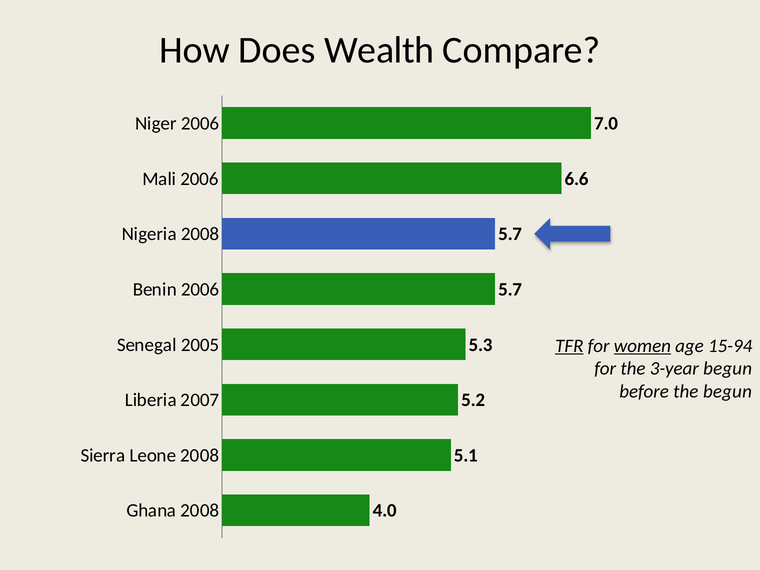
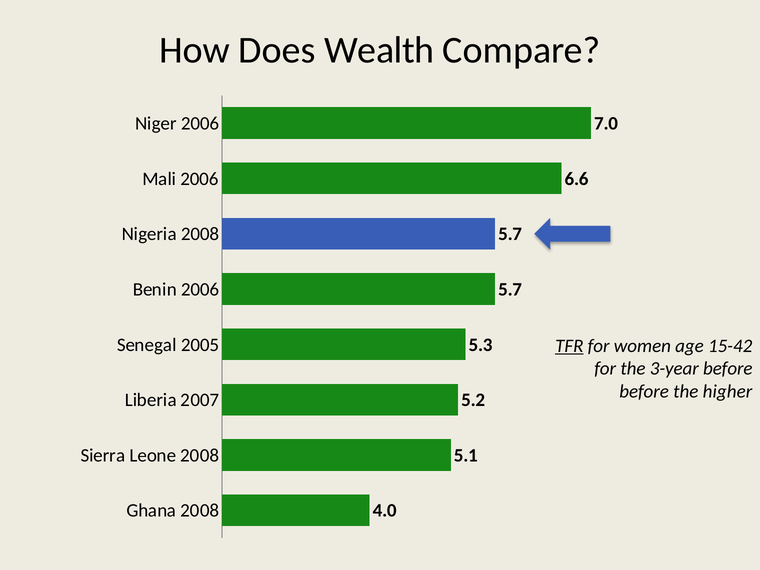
women underline: present -> none
15-94: 15-94 -> 15-42
3-year begun: begun -> before
the begun: begun -> higher
